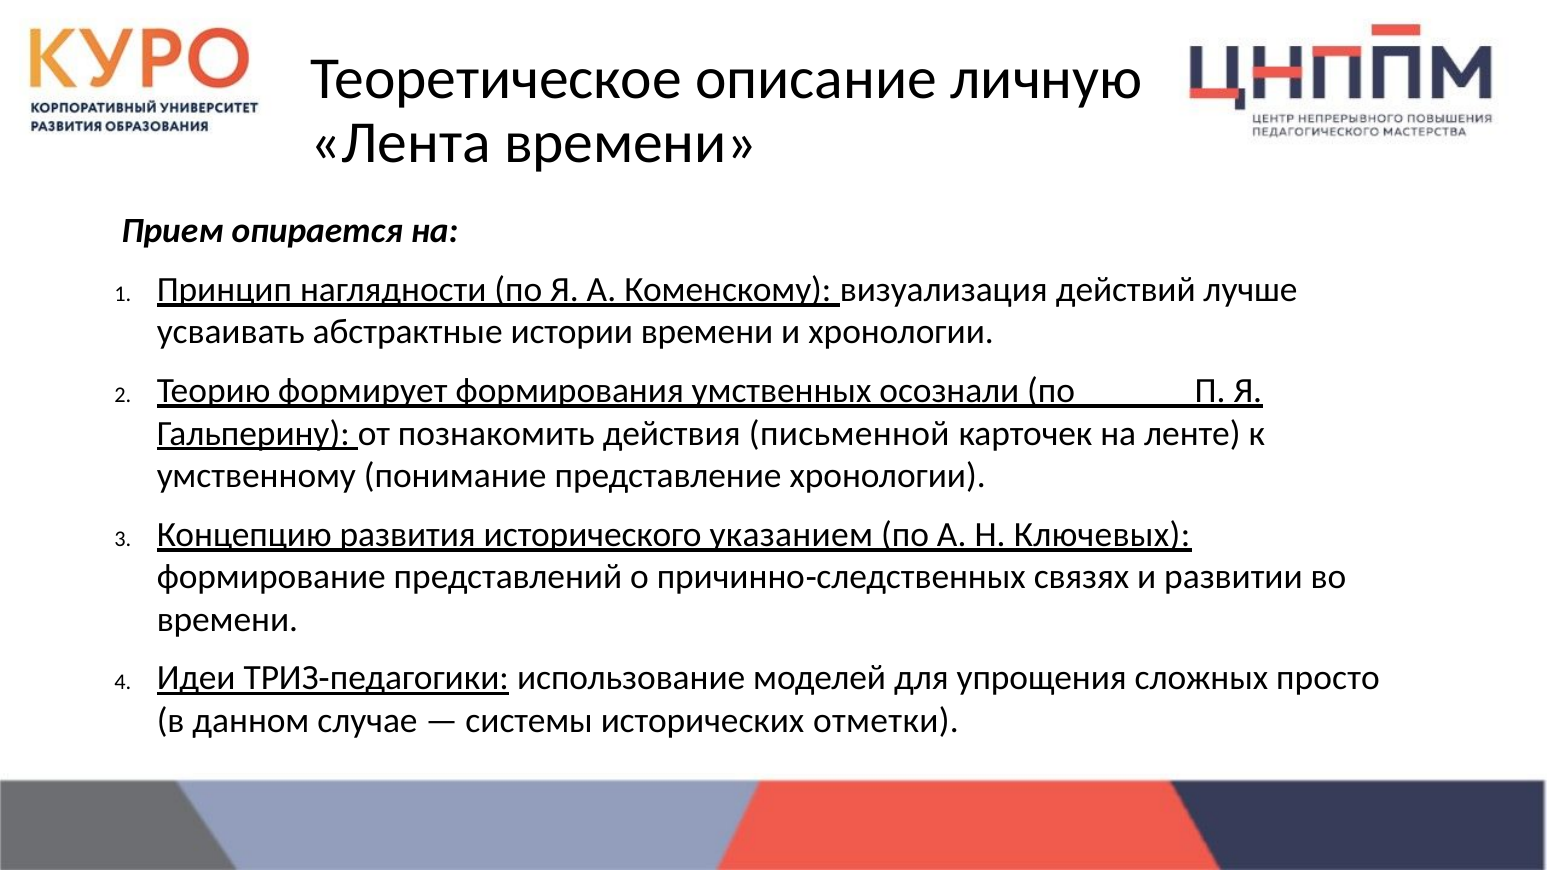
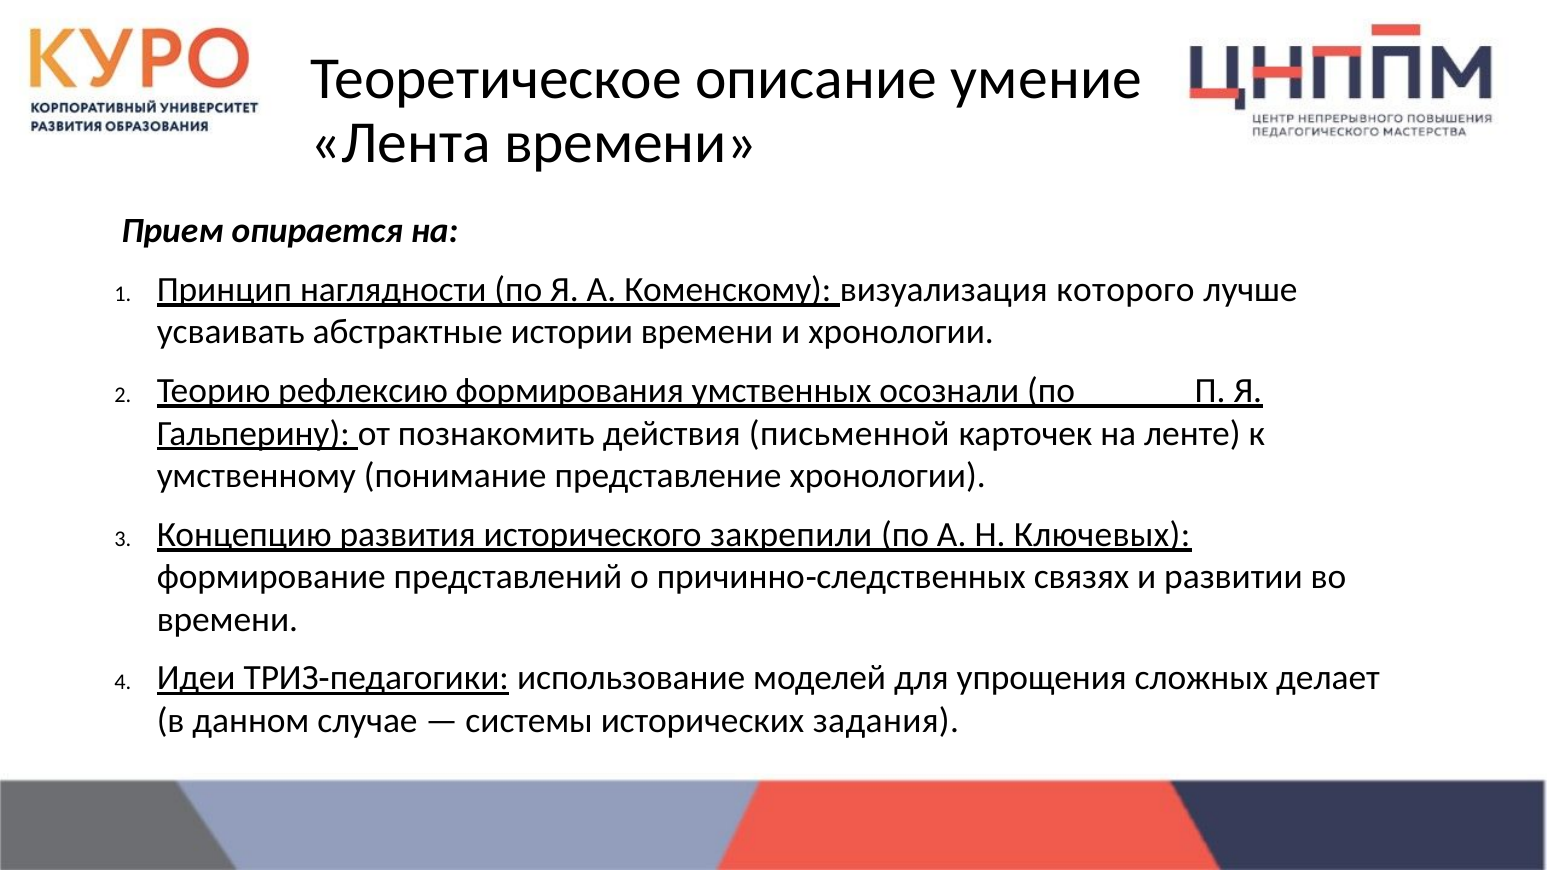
личную: личную -> умение
действий: действий -> которого
формирует: формирует -> рефлексию
указанием: указанием -> закрепили
просто: просто -> делает
отметки: отметки -> задания
